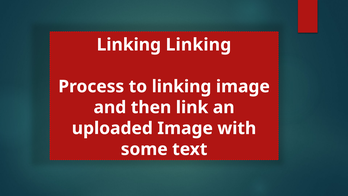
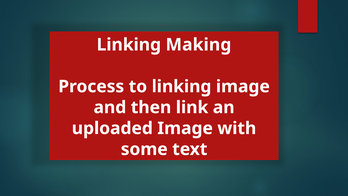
Linking Linking: Linking -> Making
